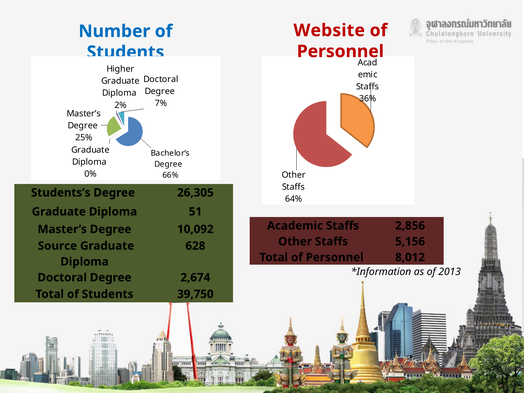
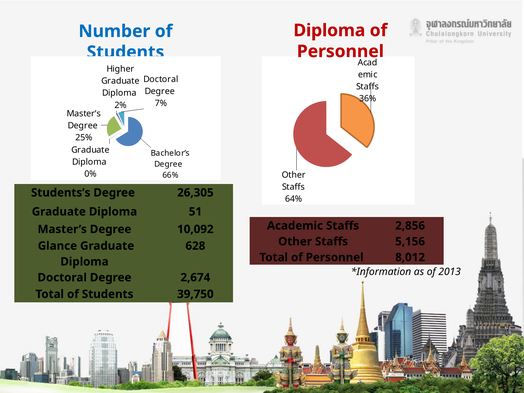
Website at (329, 30): Website -> Diploma
Source: Source -> Glance
